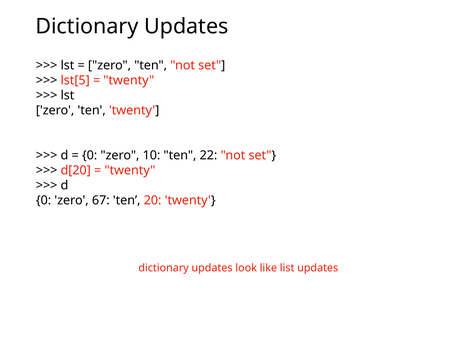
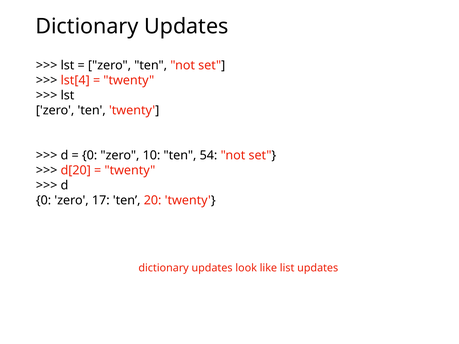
lst[5: lst[5 -> lst[4
22: 22 -> 54
67: 67 -> 17
